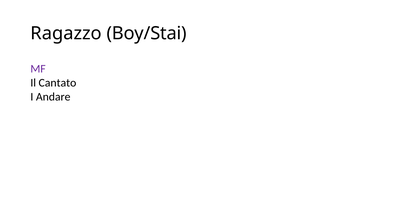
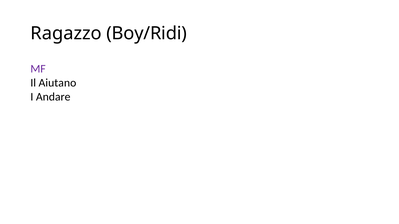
Boy/Stai: Boy/Stai -> Boy/Ridi
Cantato: Cantato -> Aiutano
